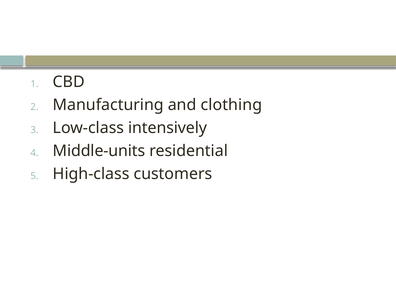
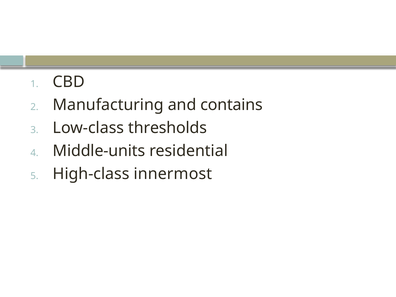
clothing: clothing -> contains
intensively: intensively -> thresholds
customers: customers -> innermost
